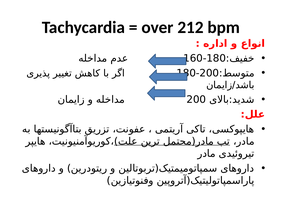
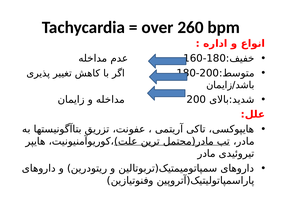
212: 212 -> 260
